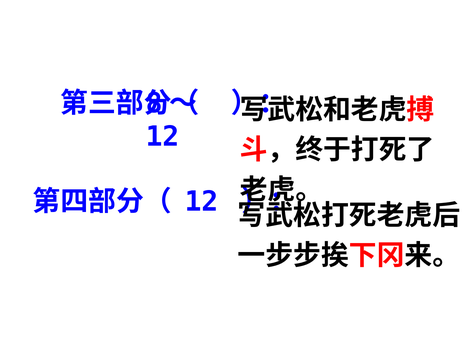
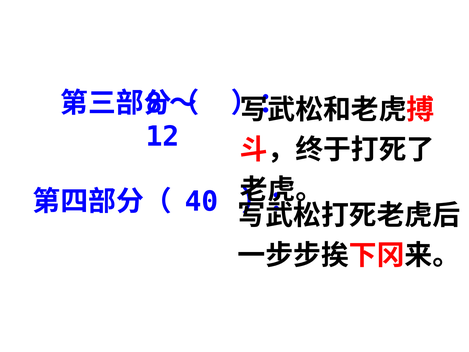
12 at (201, 202): 12 -> 40
